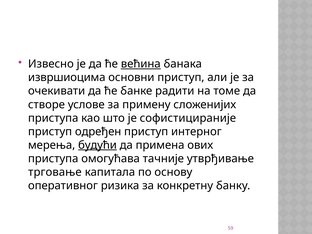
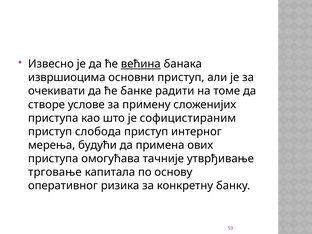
софистицираније: софистицираније -> софицистираним
одређен: одређен -> слобода
будући underline: present -> none
